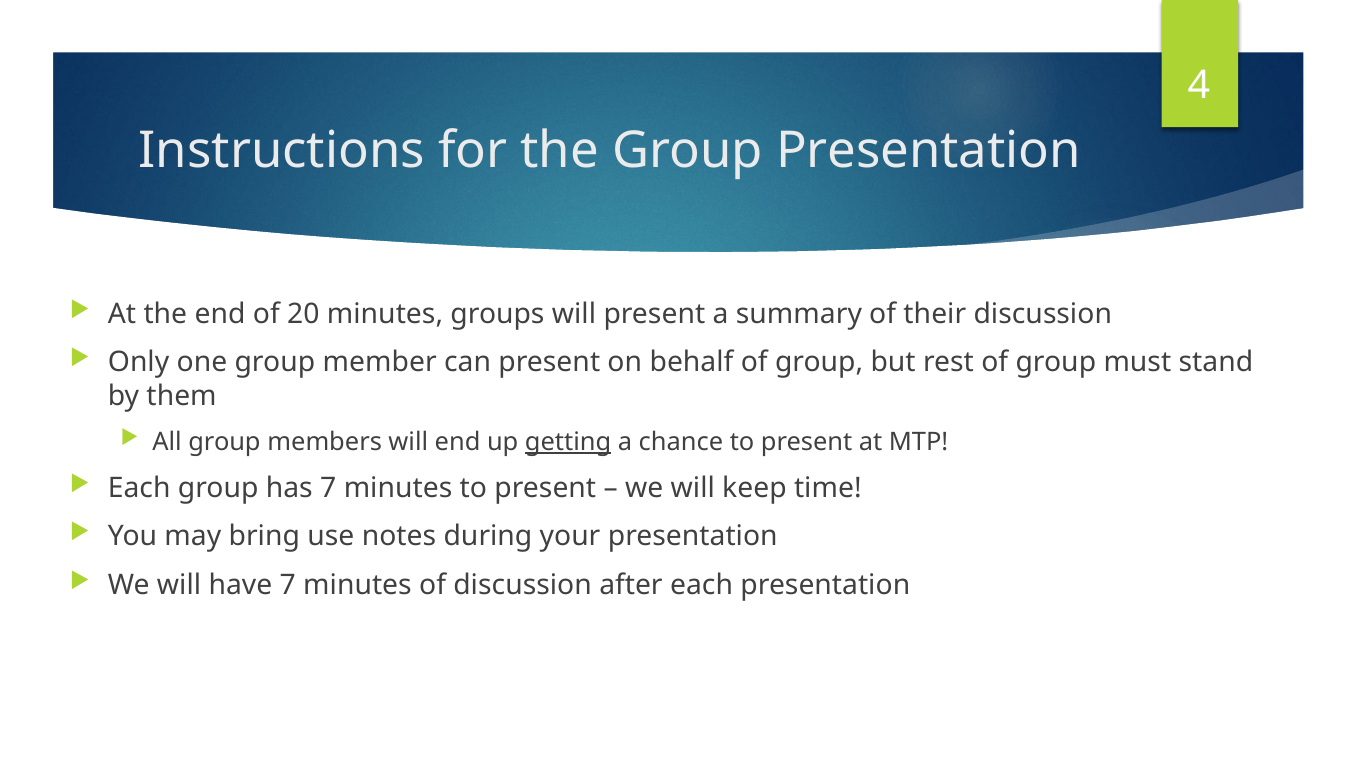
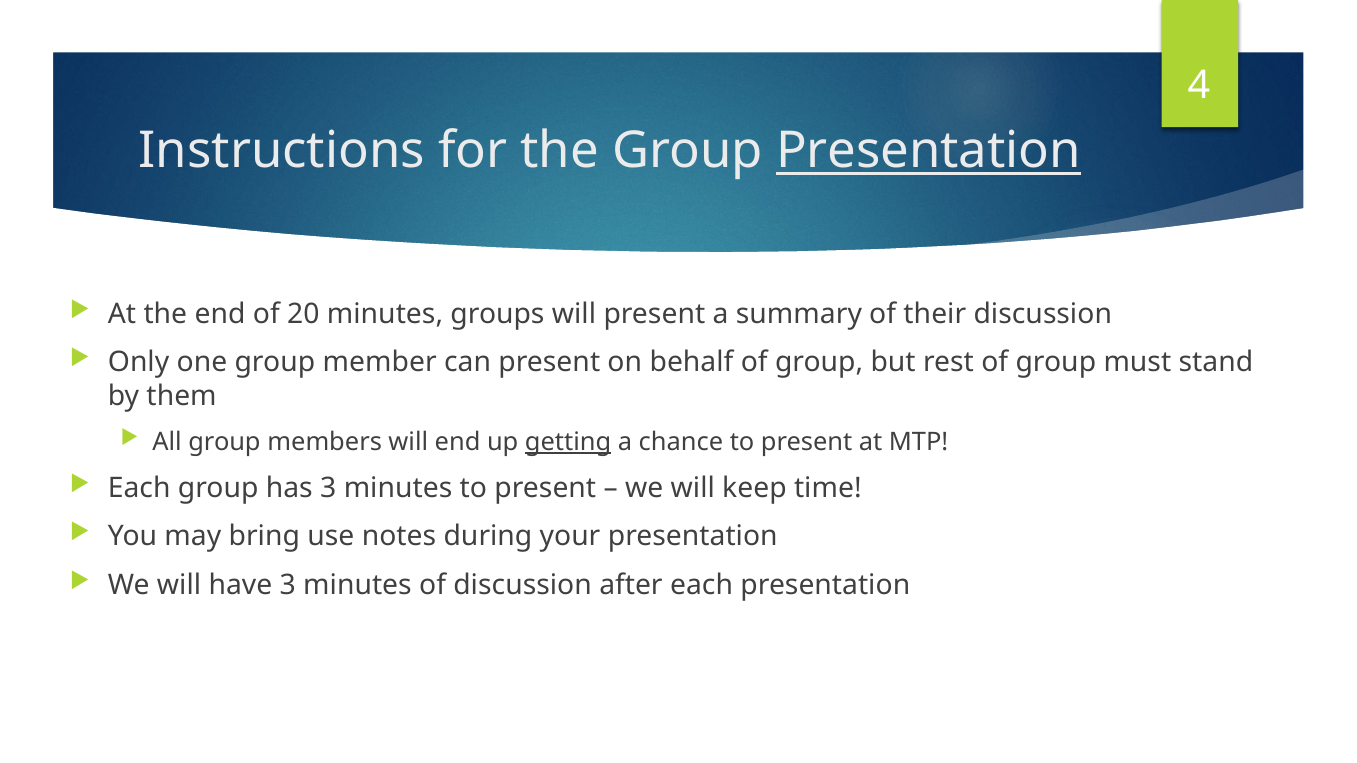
Presentation at (928, 151) underline: none -> present
has 7: 7 -> 3
have 7: 7 -> 3
